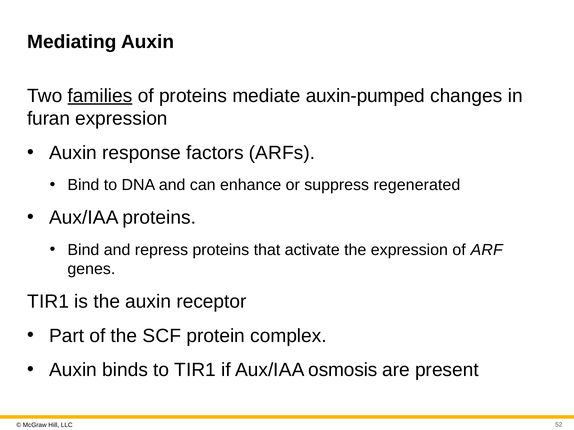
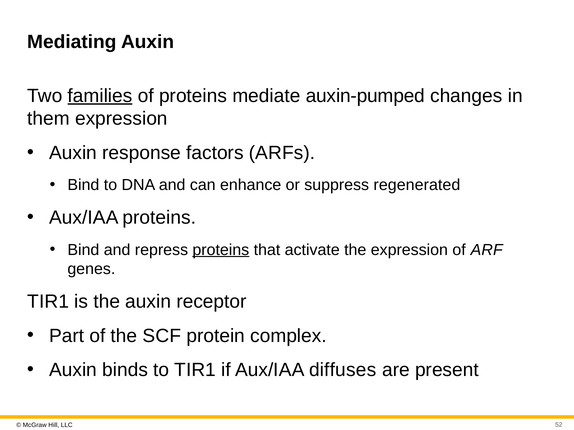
furan: furan -> them
proteins at (221, 250) underline: none -> present
osmosis: osmosis -> diffuses
